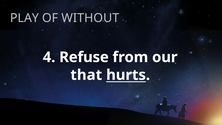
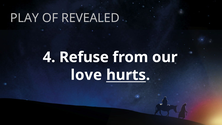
WITHOUT: WITHOUT -> REVEALED
that: that -> love
